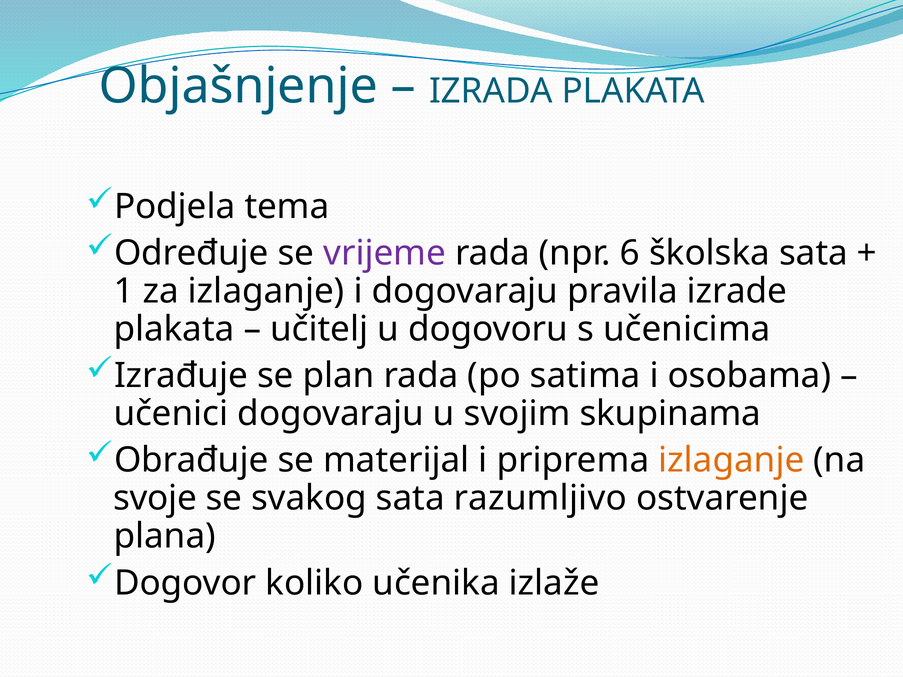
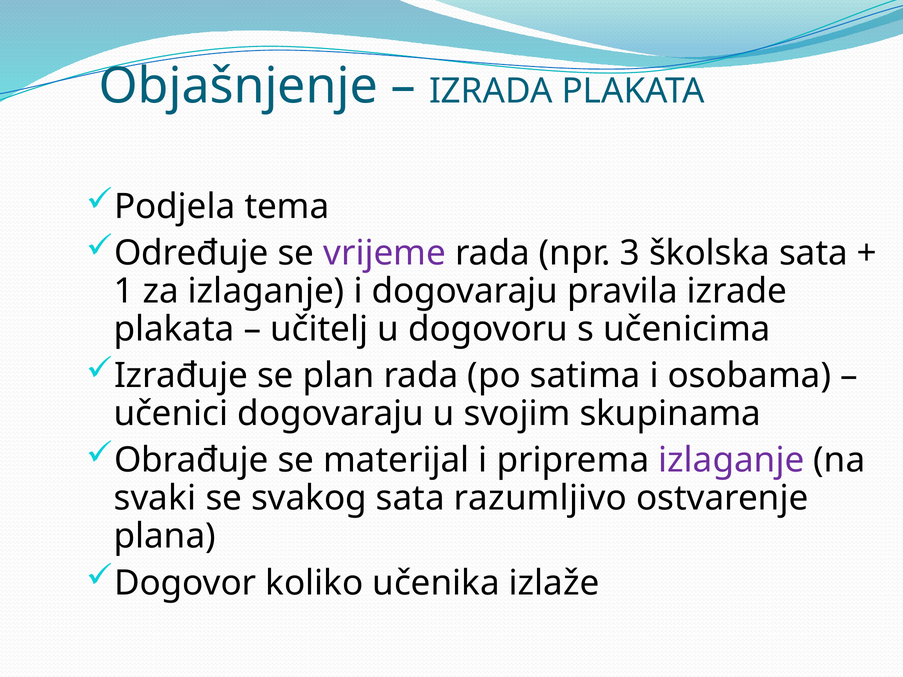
6: 6 -> 3
izlaganje at (731, 461) colour: orange -> purple
svoje: svoje -> svaki
